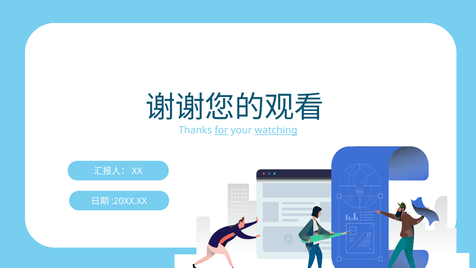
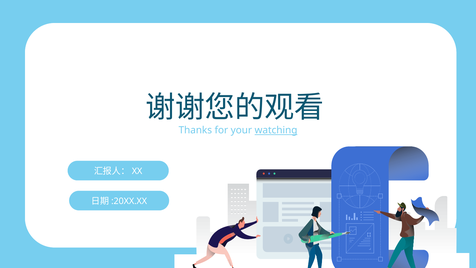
for underline: present -> none
